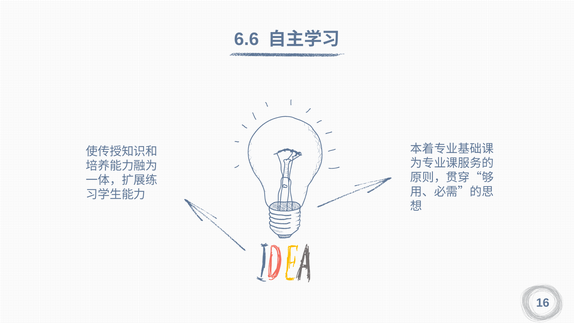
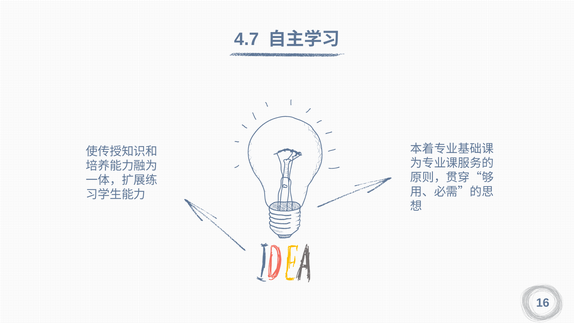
6.6: 6.6 -> 4.7
